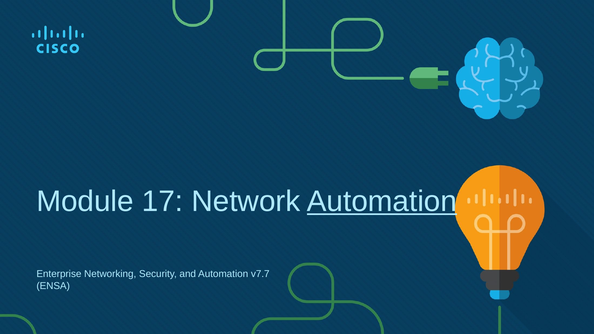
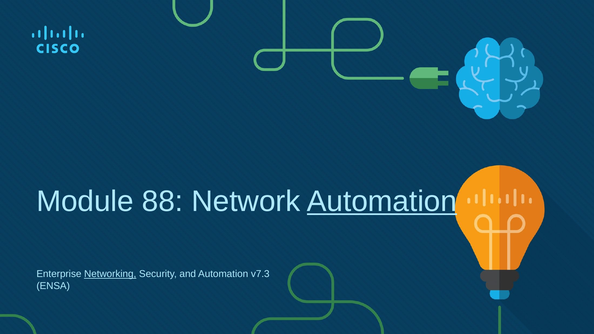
17: 17 -> 88
Networking underline: none -> present
v7.7: v7.7 -> v7.3
